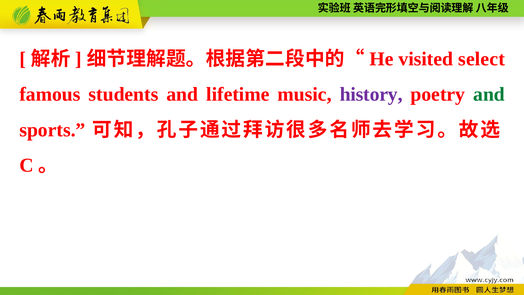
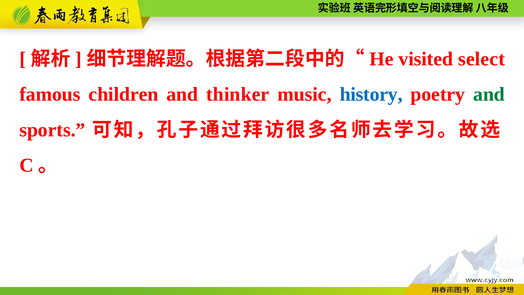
students: students -> children
lifetime: lifetime -> thinker
history colour: purple -> blue
